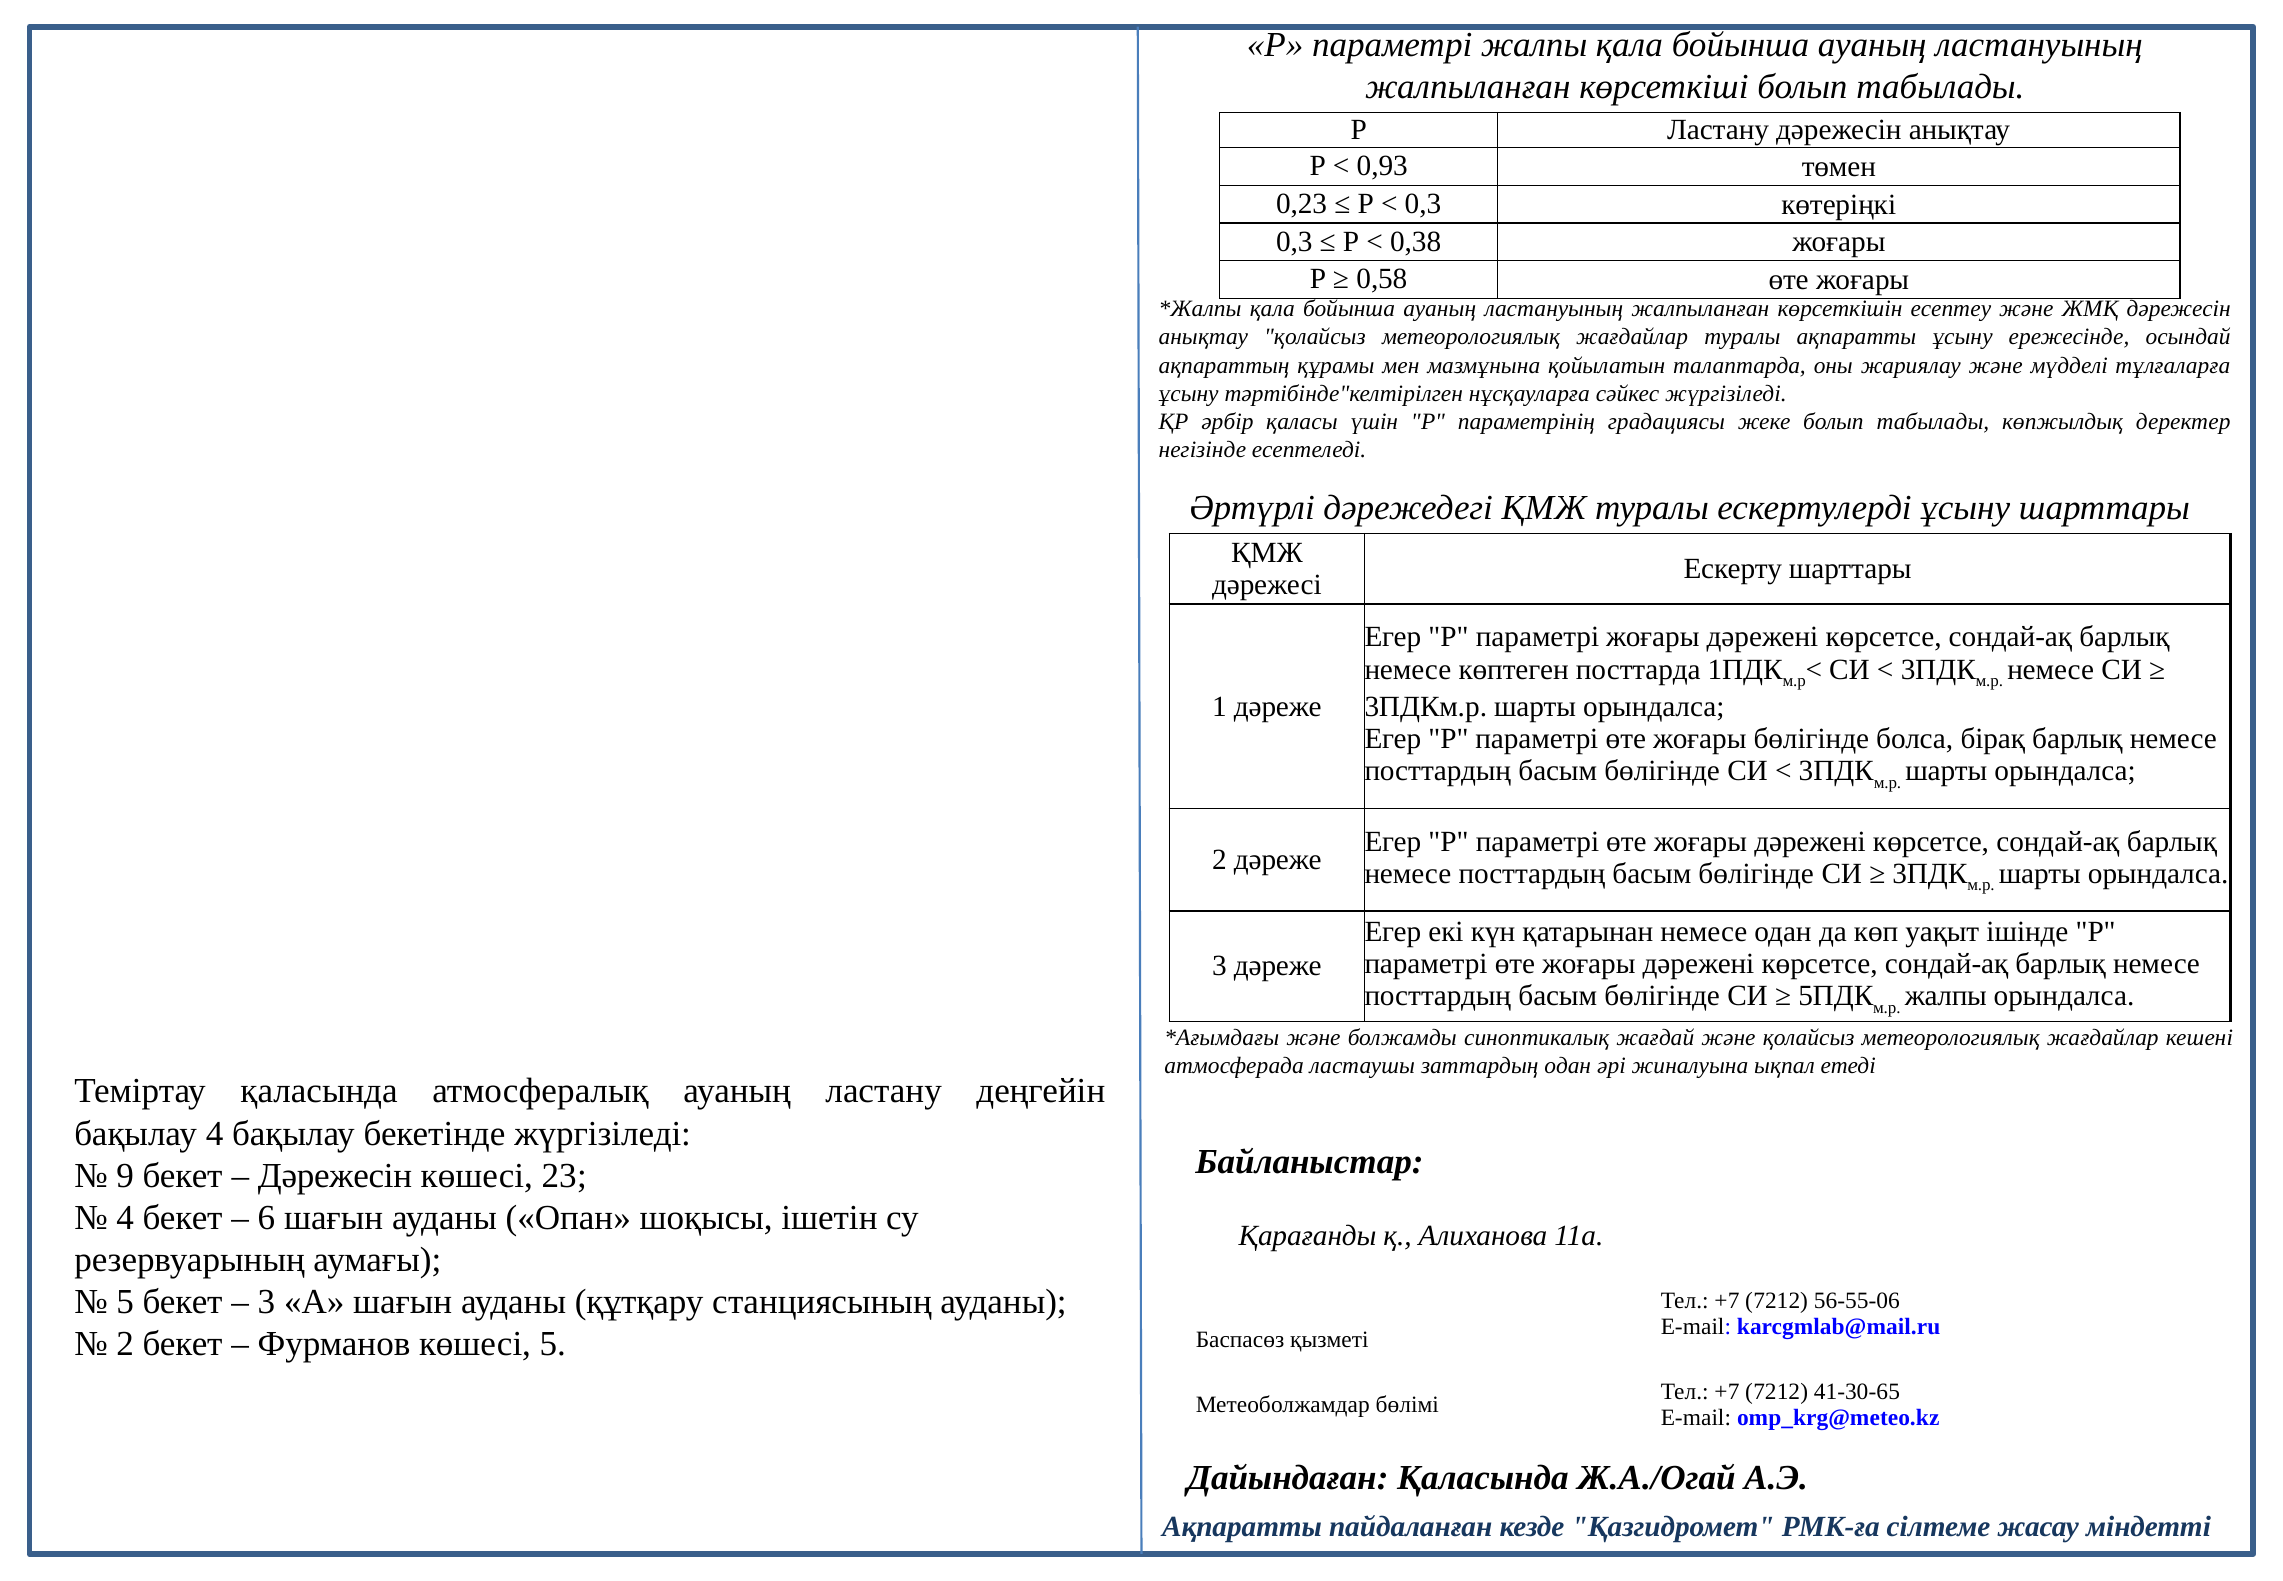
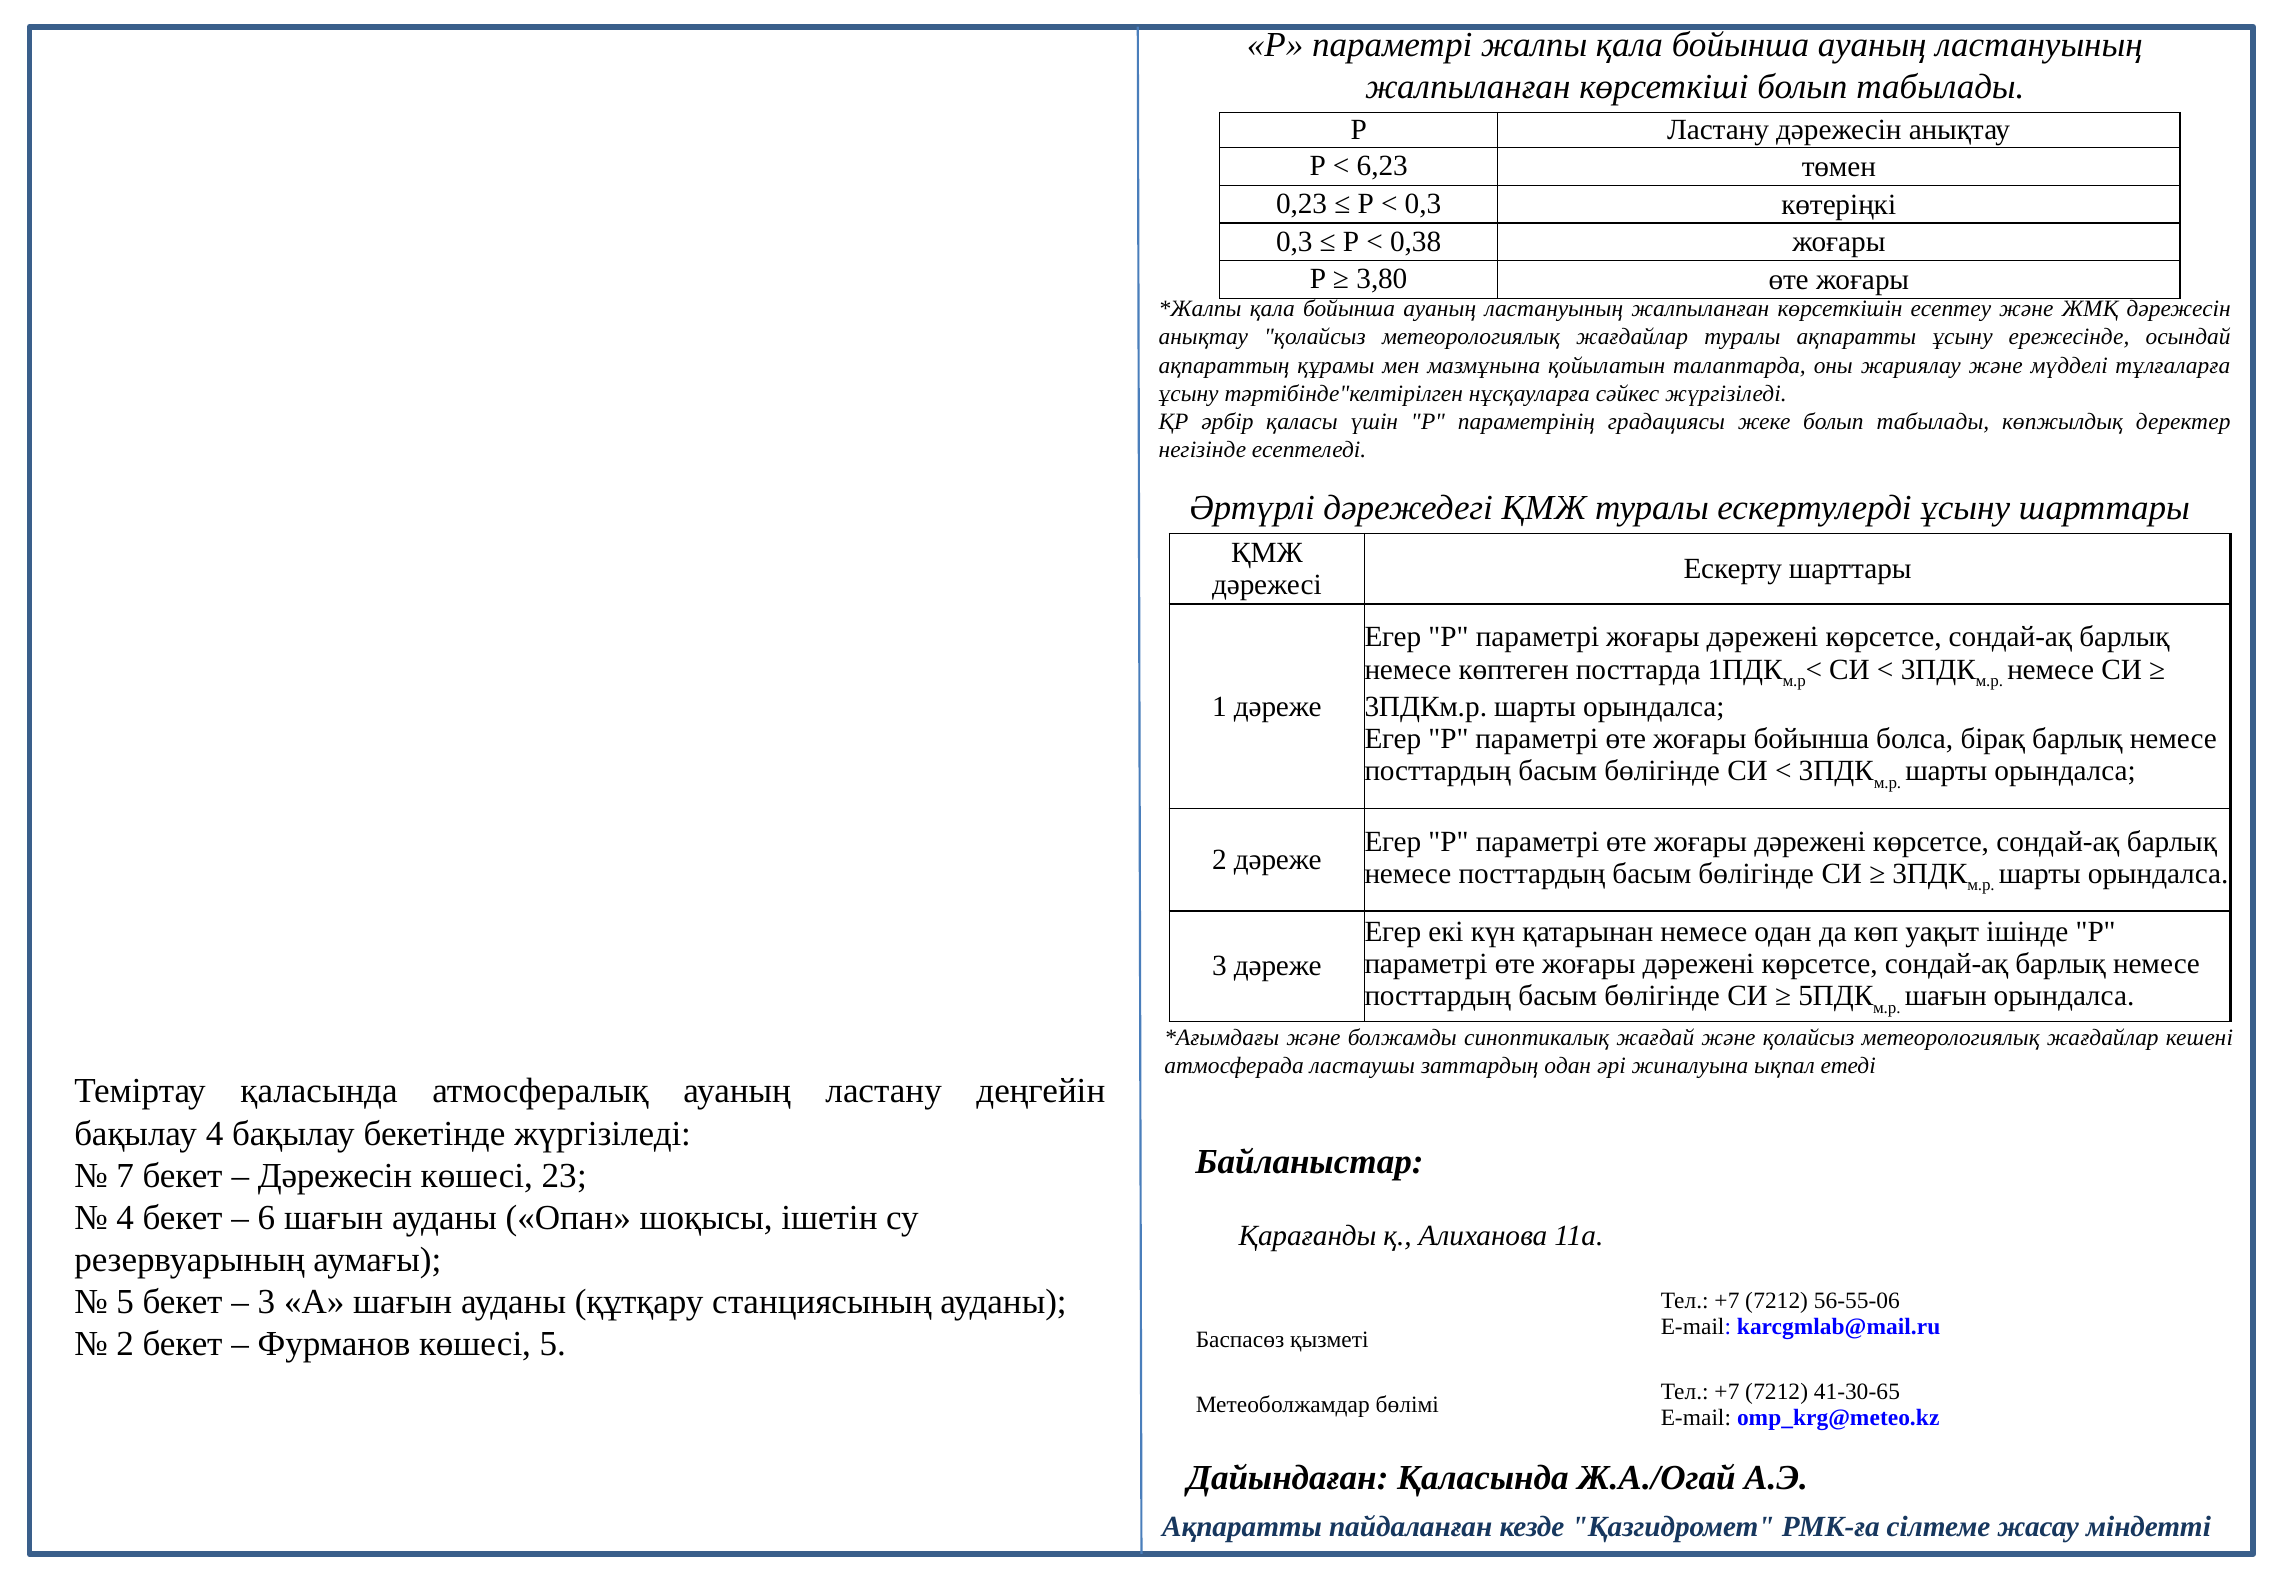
0,93: 0,93 -> 6,23
0,58: 0,58 -> 3,80
жоғары бөлігінде: бөлігінде -> бойынша
жалпы at (1946, 996): жалпы -> шағын
9: 9 -> 7
